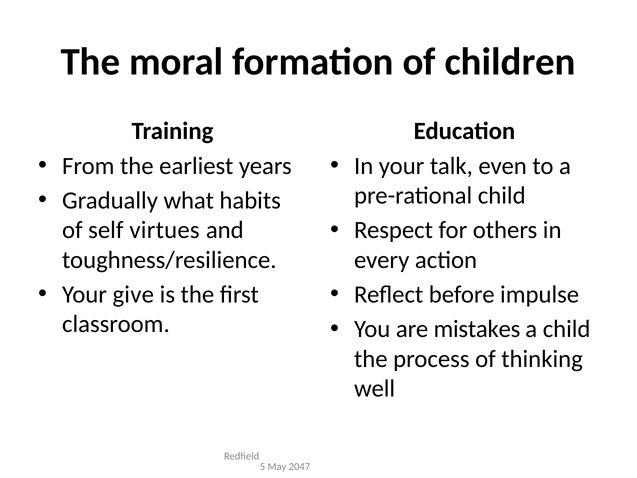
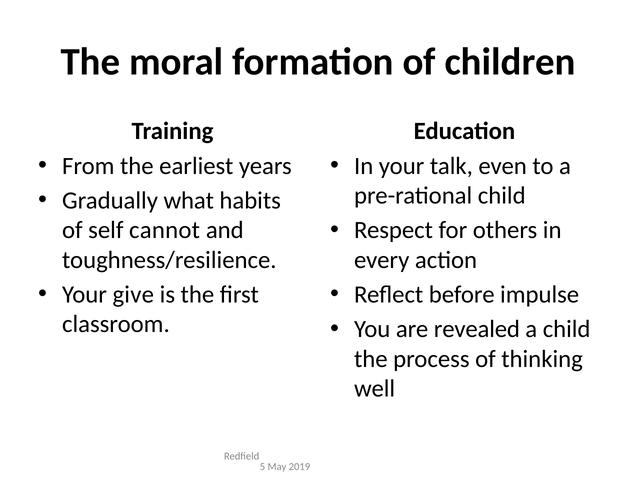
virtues: virtues -> cannot
mistakes: mistakes -> revealed
2047: 2047 -> 2019
